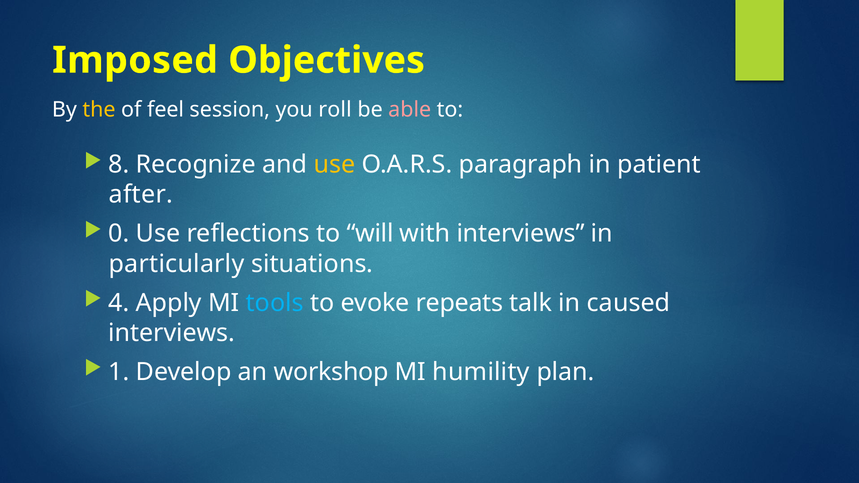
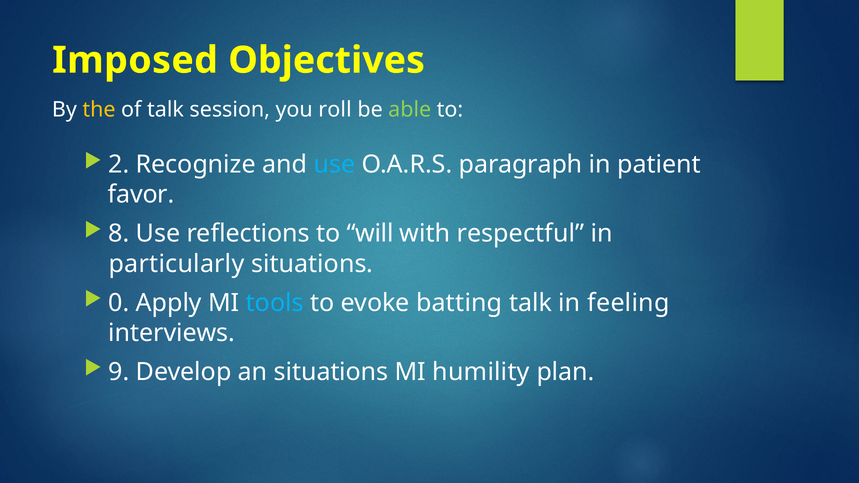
of feel: feel -> talk
able colour: pink -> light green
8: 8 -> 2
use at (334, 165) colour: yellow -> light blue
after: after -> favor
0: 0 -> 8
with interviews: interviews -> respectful
4: 4 -> 0
repeats: repeats -> batting
caused: caused -> feeling
1: 1 -> 9
an workshop: workshop -> situations
